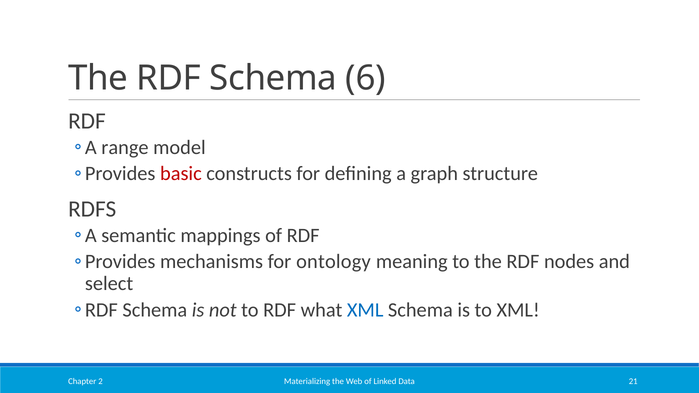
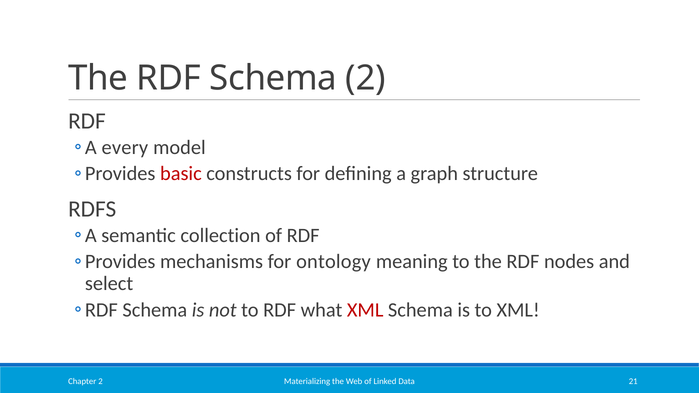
Schema 6: 6 -> 2
range: range -> every
mappings: mappings -> collection
XML at (365, 310) colour: blue -> red
